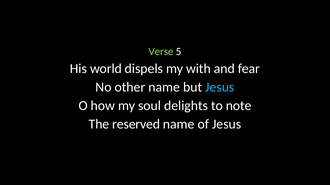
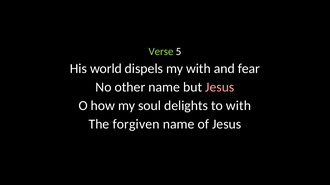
Jesus at (220, 87) colour: light blue -> pink
to note: note -> with
reserved: reserved -> forgiven
